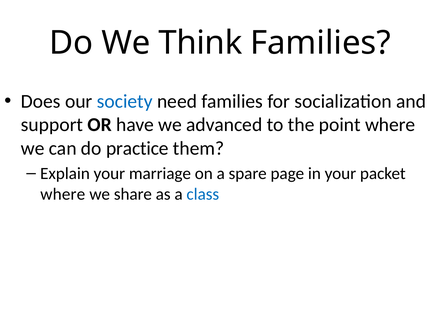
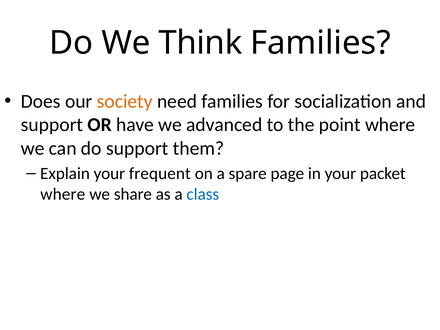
society colour: blue -> orange
do practice: practice -> support
marriage: marriage -> frequent
